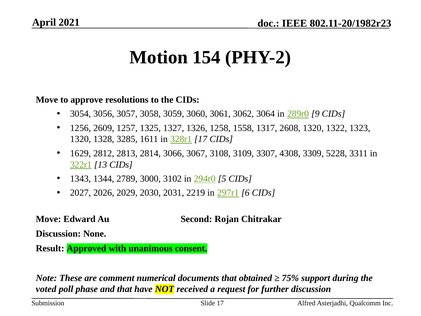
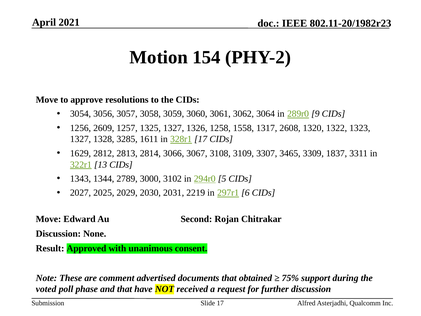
1320 at (81, 139): 1320 -> 1327
4308: 4308 -> 3465
5228: 5228 -> 1837
2026: 2026 -> 2025
numerical: numerical -> advertised
